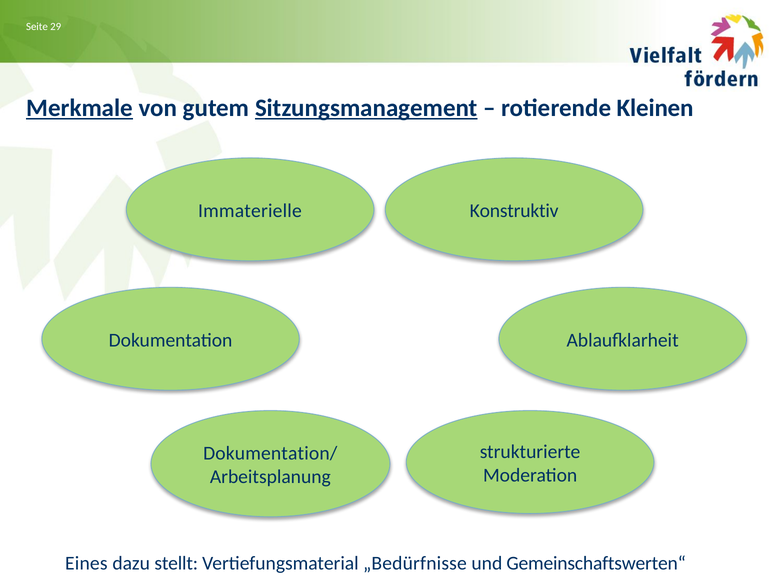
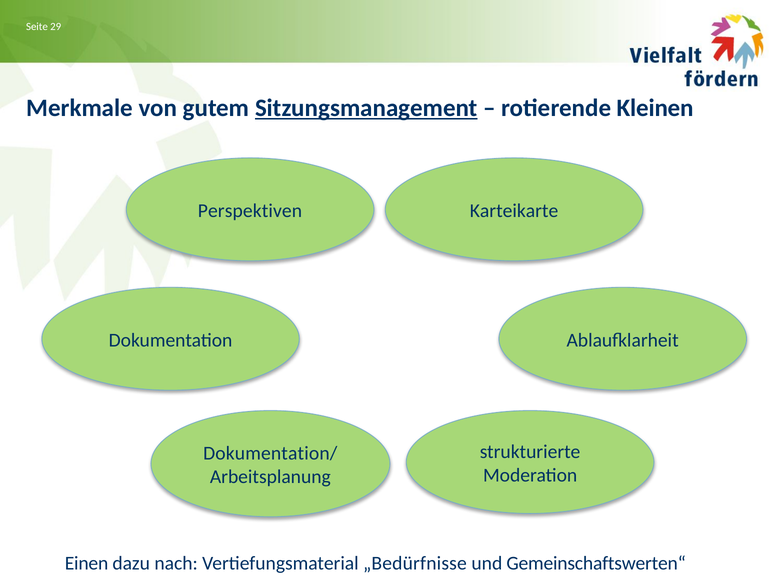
Merkmale underline: present -> none
Immaterielle: Immaterielle -> Perspektiven
Konstruktiv: Konstruktiv -> Karteikarte
Eines: Eines -> Einen
stellt: stellt -> nach
